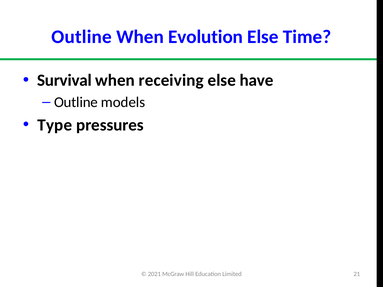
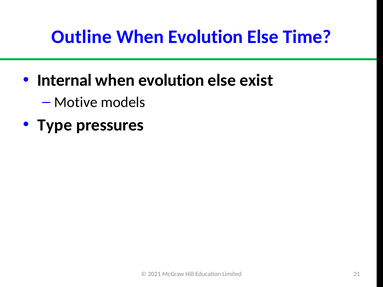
Survival: Survival -> Internal
receiving at (171, 80): receiving -> evolution
have: have -> exist
Outline at (76, 102): Outline -> Motive
